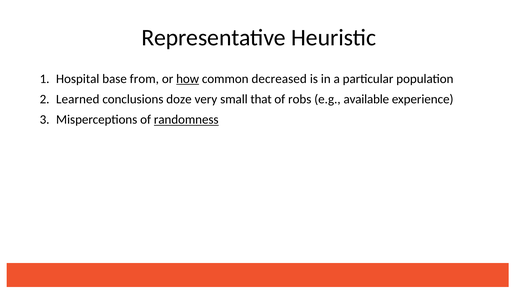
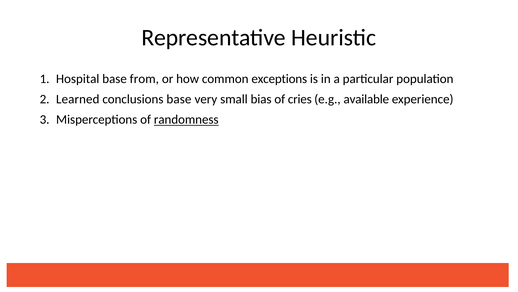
how underline: present -> none
decreased: decreased -> exceptions
conclusions doze: doze -> base
that: that -> bias
robs: robs -> cries
